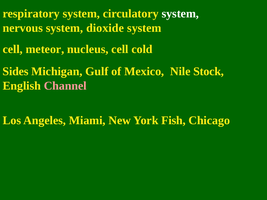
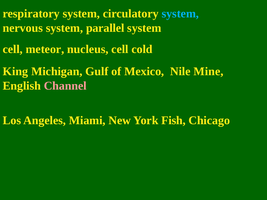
system at (180, 14) colour: white -> light blue
dioxide: dioxide -> parallel
Sides: Sides -> King
Stock: Stock -> Mine
